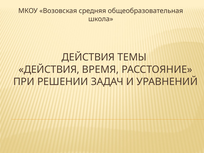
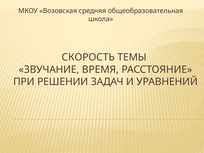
ДЕЙСТВИЯ at (88, 57): ДЕЙСТВИЯ -> СКОРОСТЬ
ДЕЙСТВИЯ at (49, 69): ДЕЙСТВИЯ -> ЗВУЧАНИЕ
